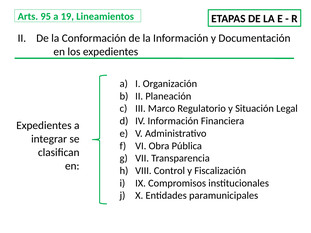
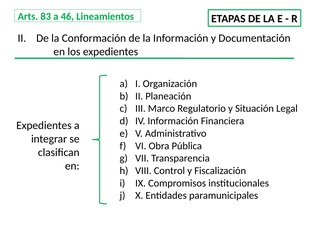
95: 95 -> 83
19: 19 -> 46
